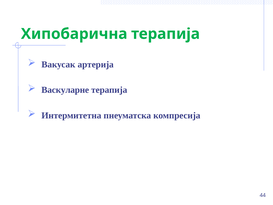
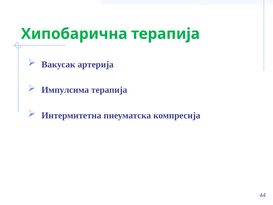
Васкуларне: Васкуларне -> Импулсима
